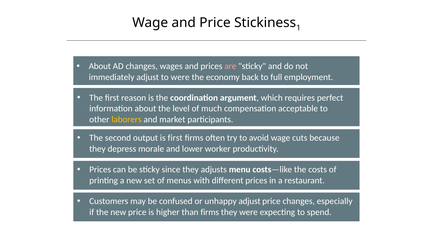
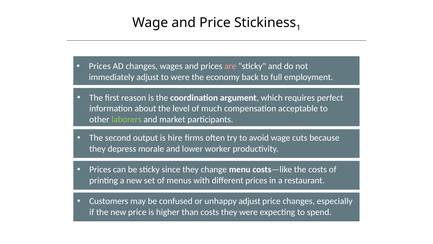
About at (100, 66): About -> Prices
laborers colour: yellow -> light green
is first: first -> hire
adjusts: adjusts -> change
than firms: firms -> costs
